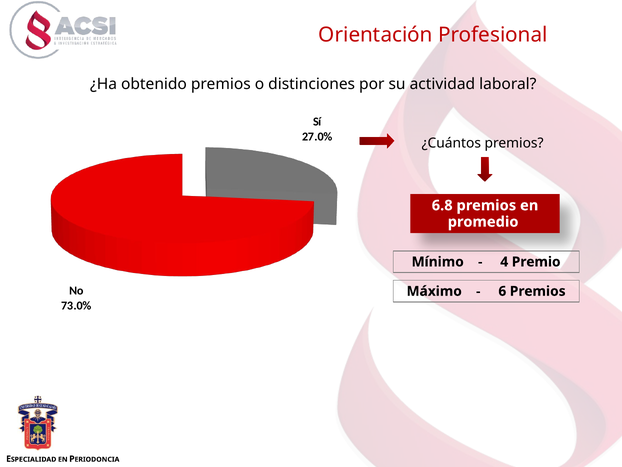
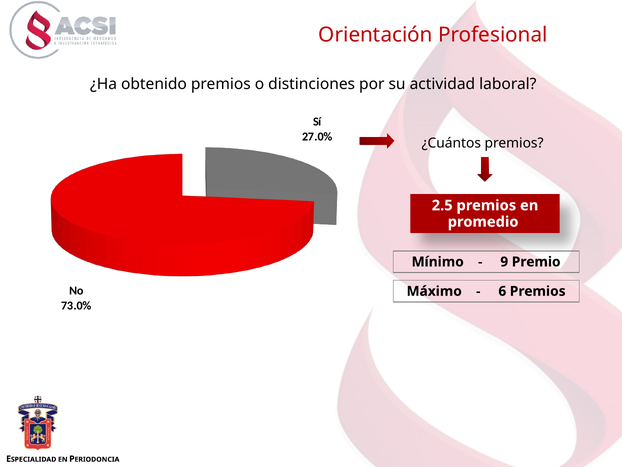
6.8: 6.8 -> 2.5
4: 4 -> 9
